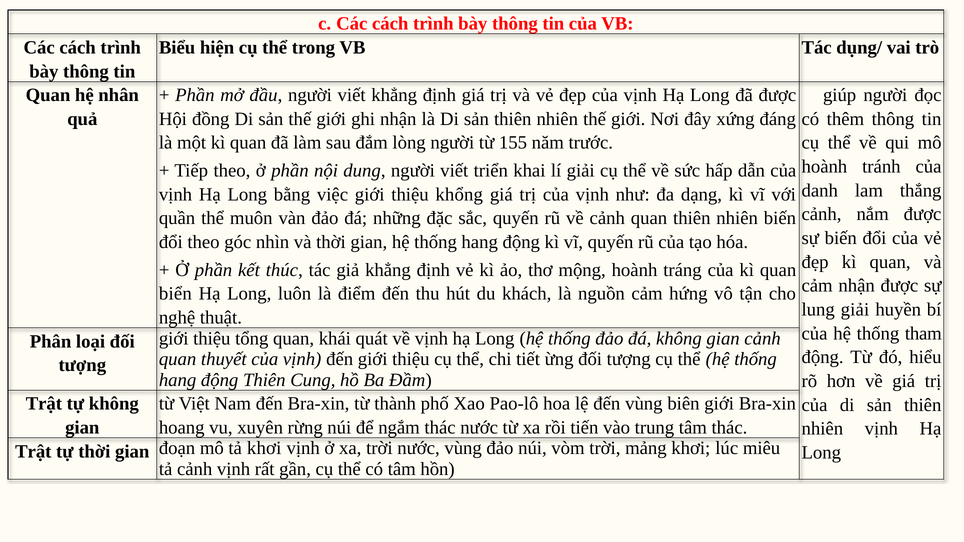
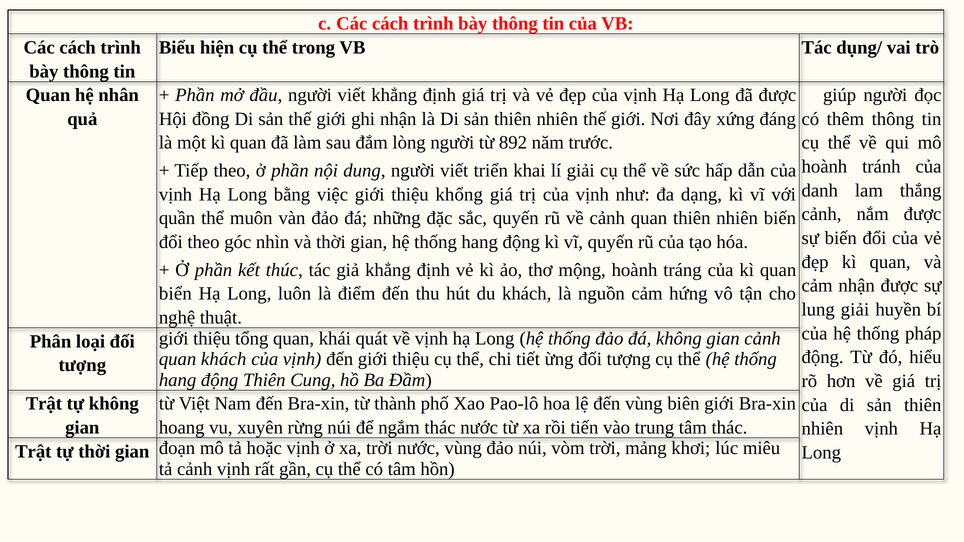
155: 155 -> 892
tham: tham -> pháp
quan thuyết: thuyết -> khách
tả khơi: khơi -> hoặc
